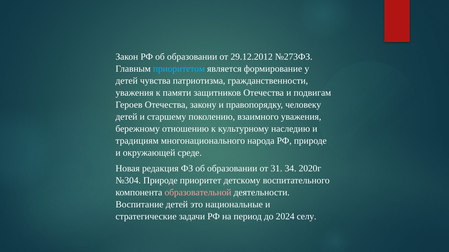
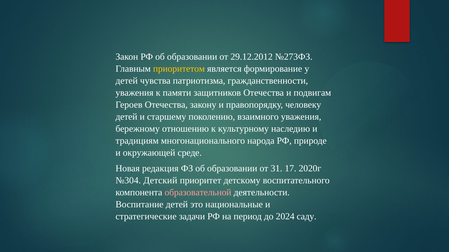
приоритетом colour: light blue -> yellow
34: 34 -> 17
№304 Природе: Природе -> Детский
селу: селу -> саду
